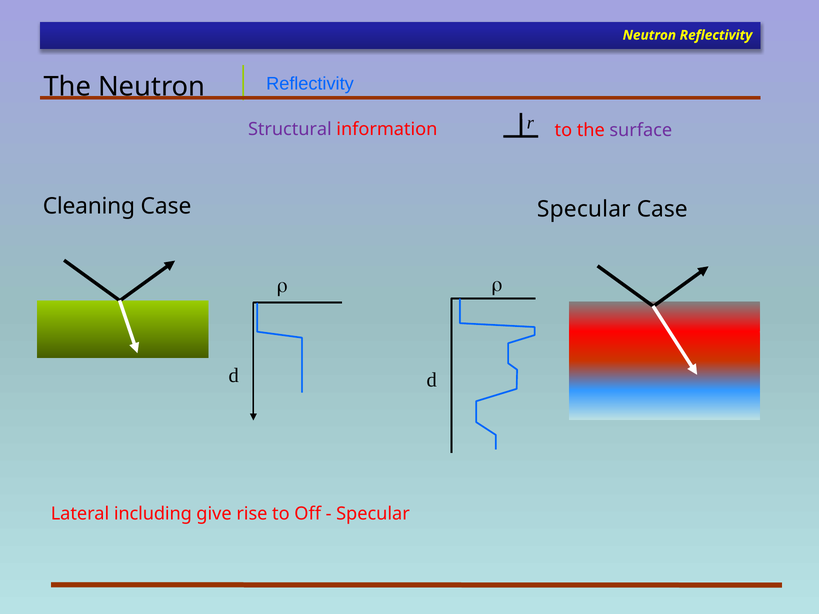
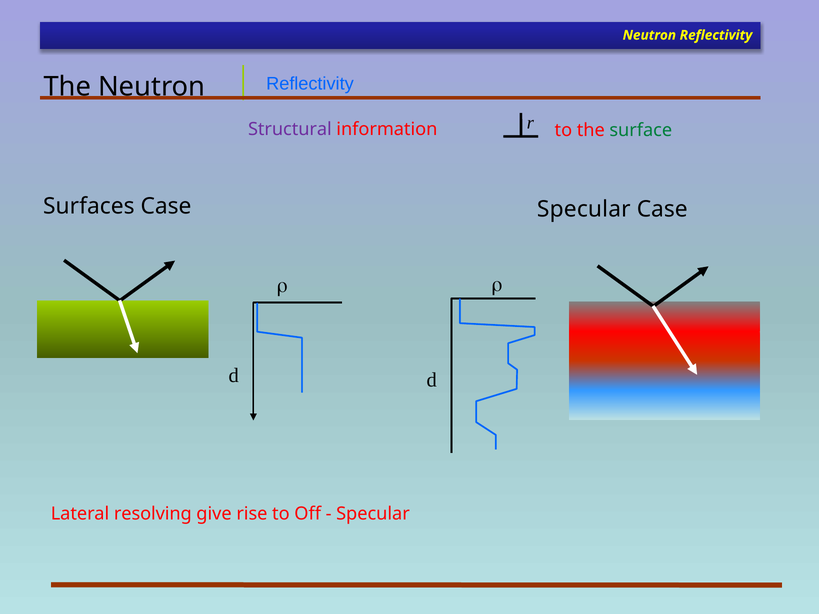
surface colour: purple -> green
Cleaning: Cleaning -> Surfaces
including: including -> resolving
